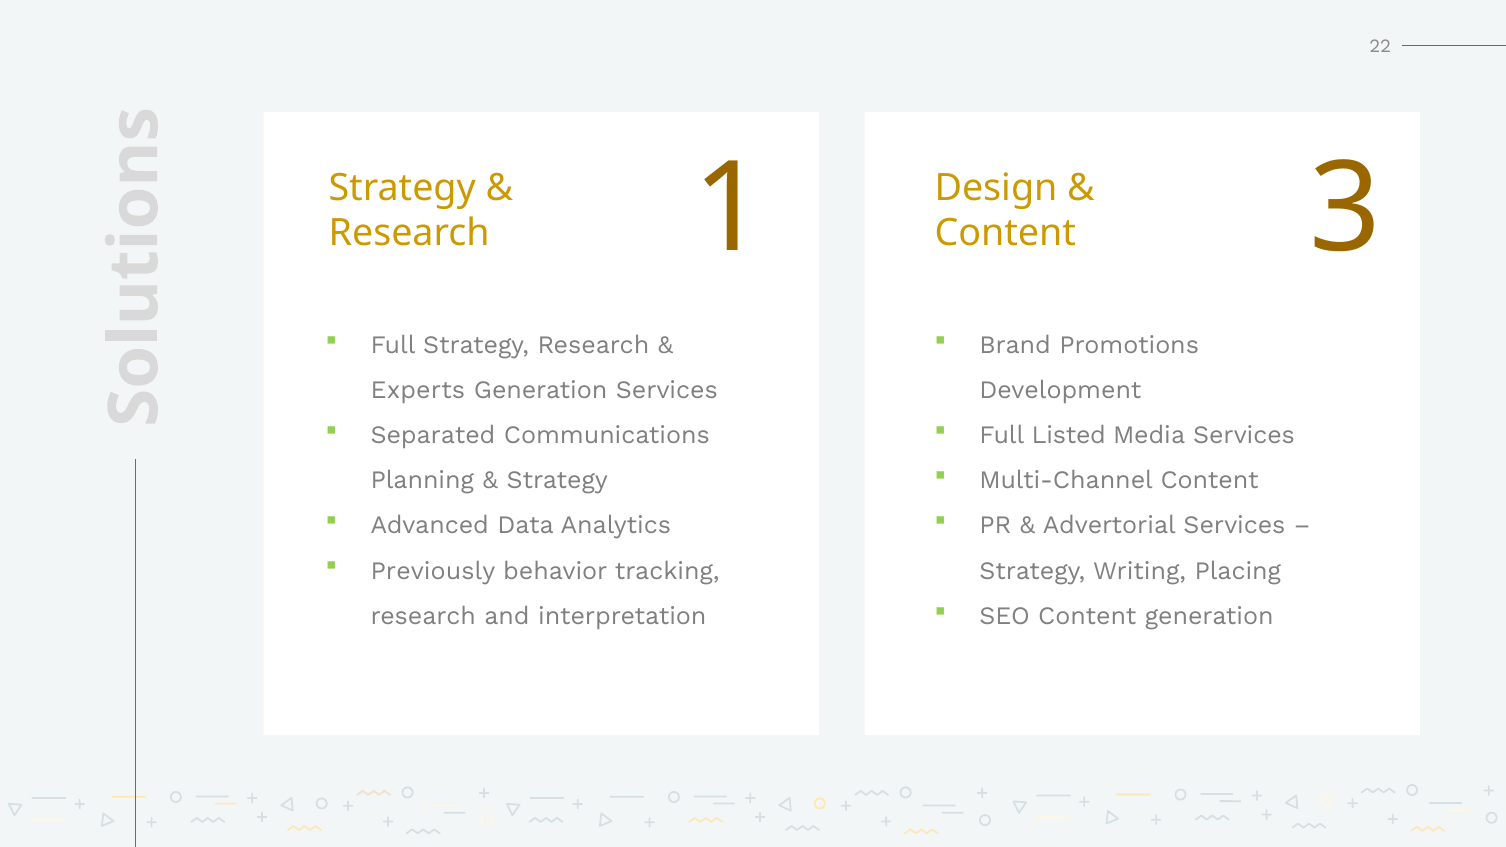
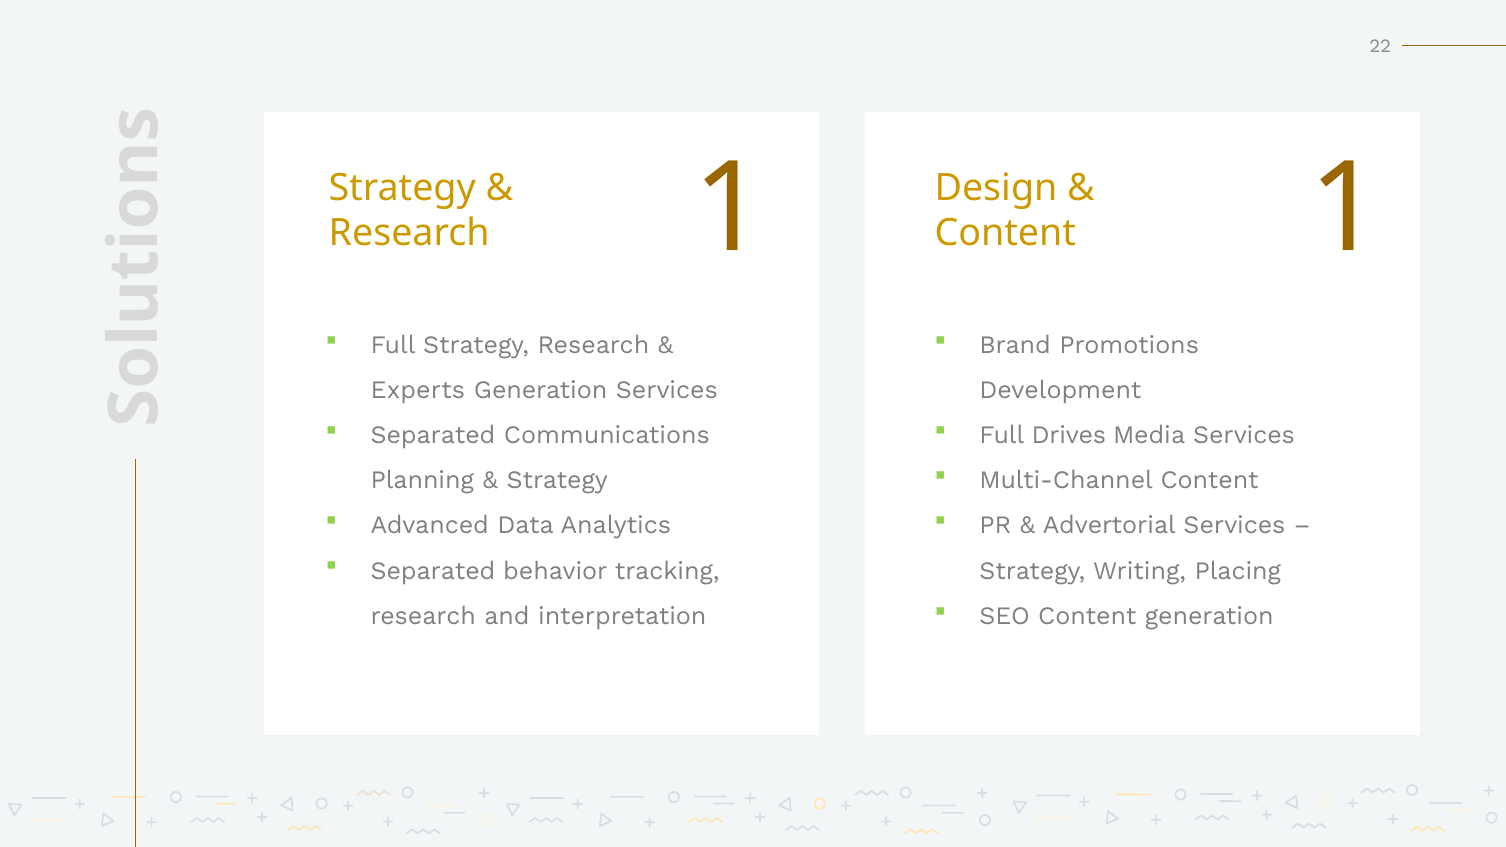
1 3: 3 -> 1
Listed: Listed -> Drives
Previously at (433, 571): Previously -> Separated
